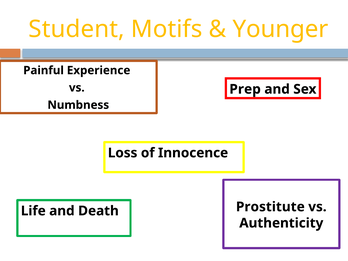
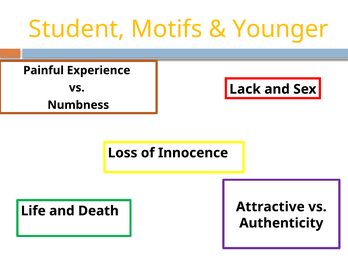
Prep: Prep -> Lack
Prostitute: Prostitute -> Attractive
